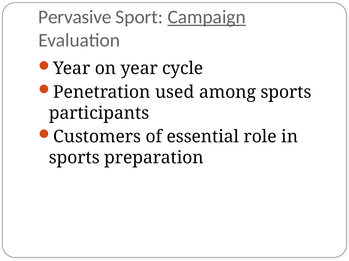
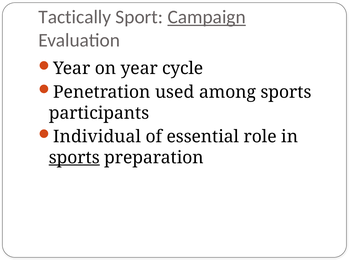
Pervasive: Pervasive -> Tactically
Customers: Customers -> Individual
sports at (74, 158) underline: none -> present
